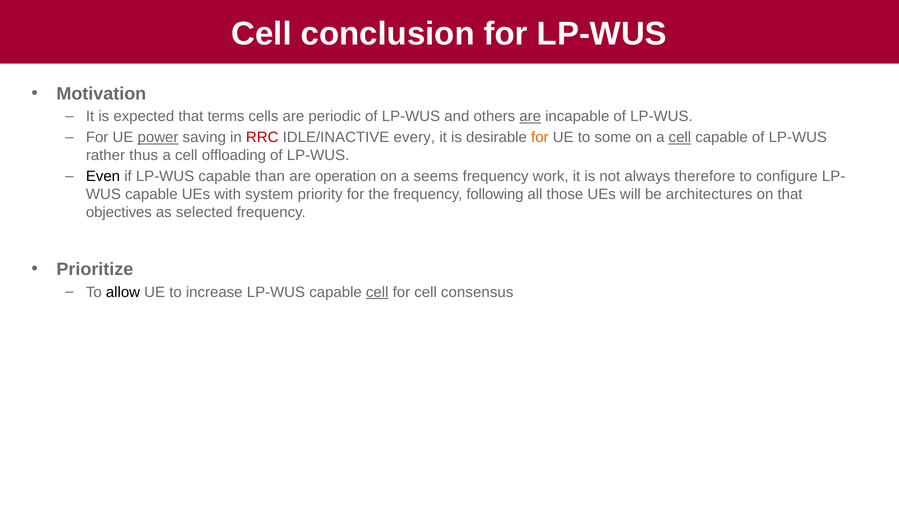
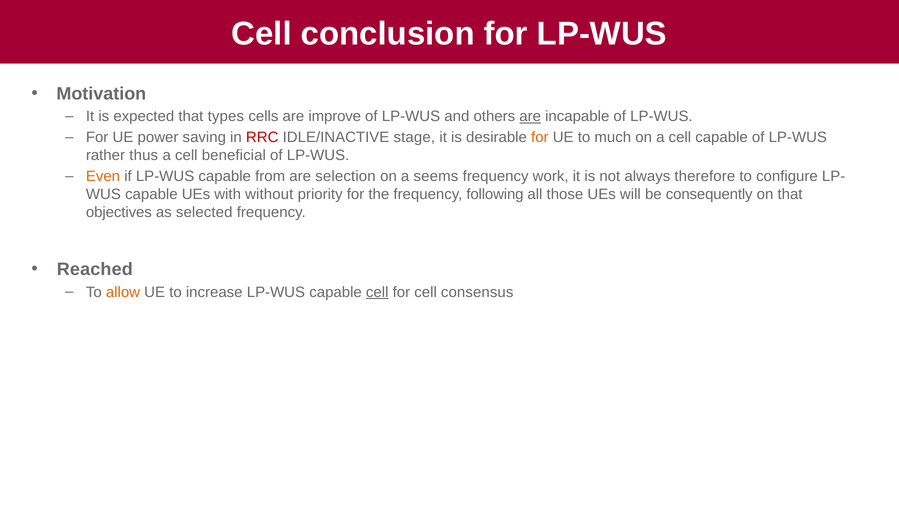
terms: terms -> types
periodic: periodic -> improve
power underline: present -> none
every: every -> stage
some: some -> much
cell at (680, 138) underline: present -> none
offloading: offloading -> beneficial
Even colour: black -> orange
than: than -> from
operation: operation -> selection
system: system -> without
architectures: architectures -> consequently
Prioritize: Prioritize -> Reached
allow colour: black -> orange
